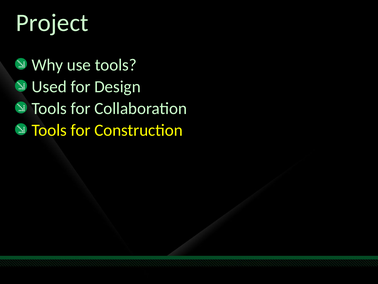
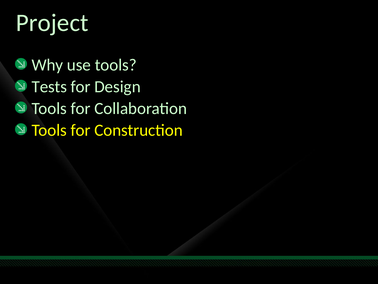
Used: Used -> Tests
